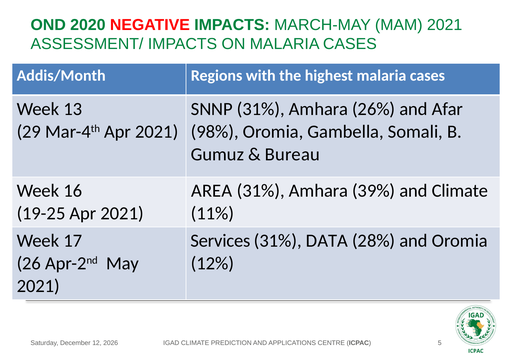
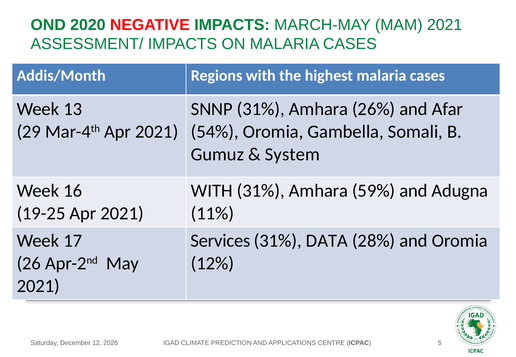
98%: 98% -> 54%
Bureau: Bureau -> System
AREA at (212, 191): AREA -> WITH
39%: 39% -> 59%
and Climate: Climate -> Adugna
